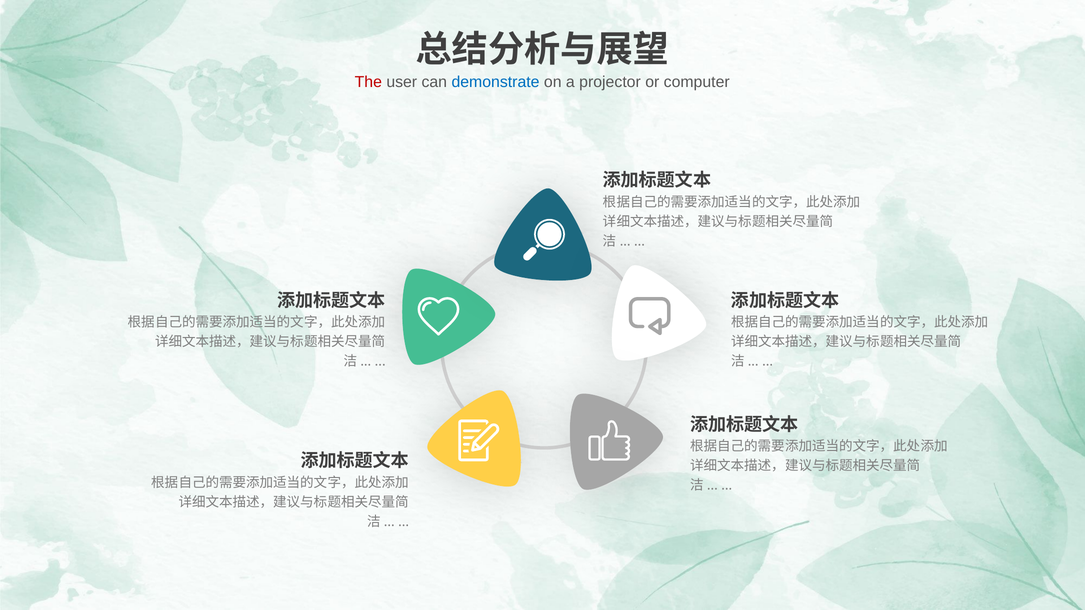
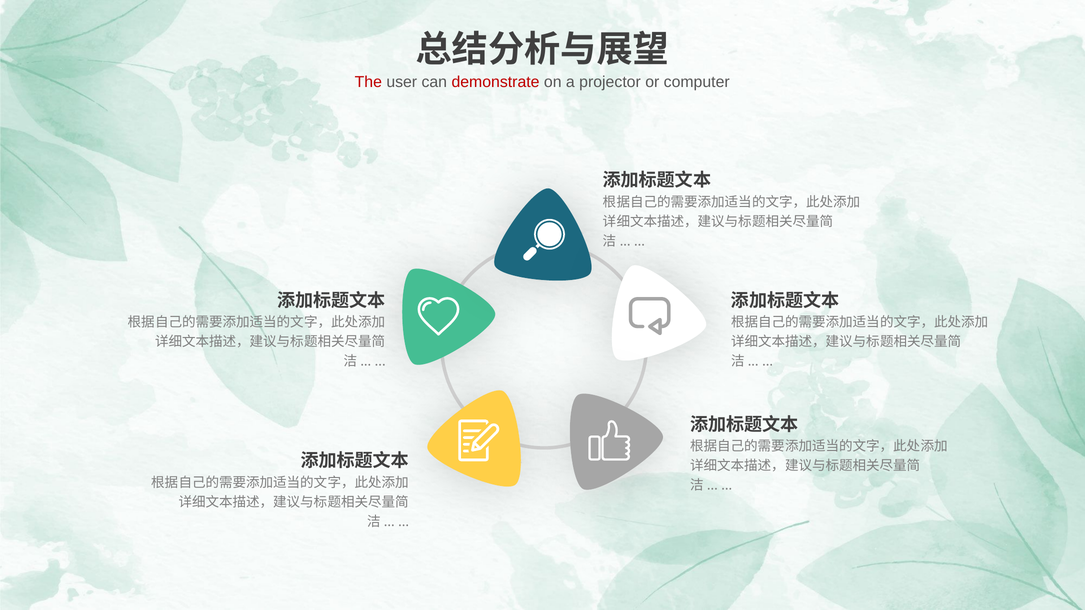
demonstrate colour: blue -> red
